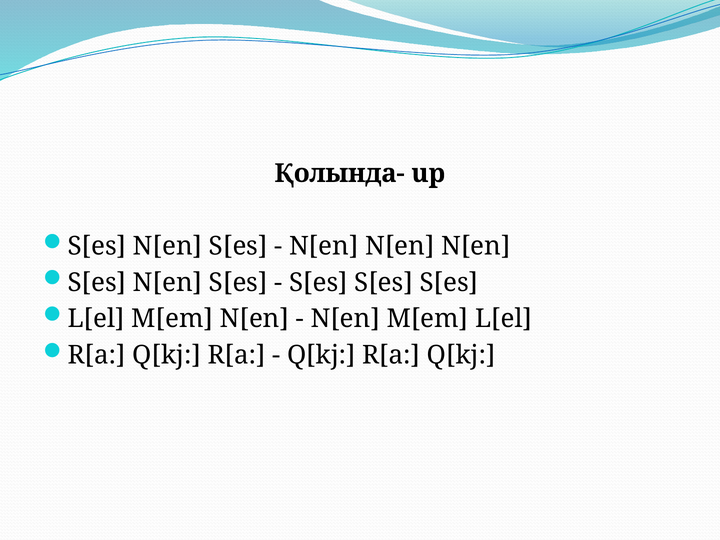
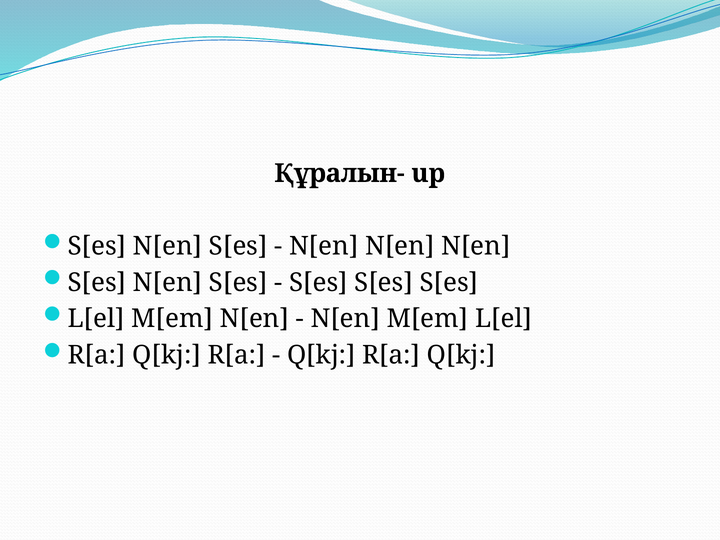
Қолында-: Қолында- -> Құралын-
